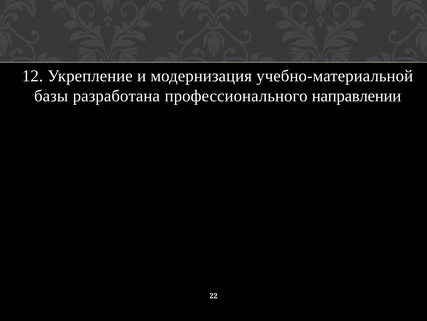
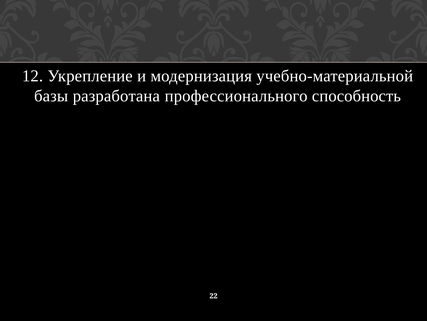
направлении: направлении -> способность
